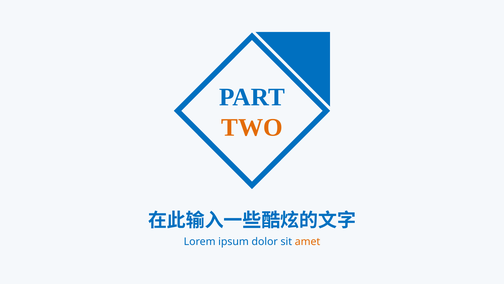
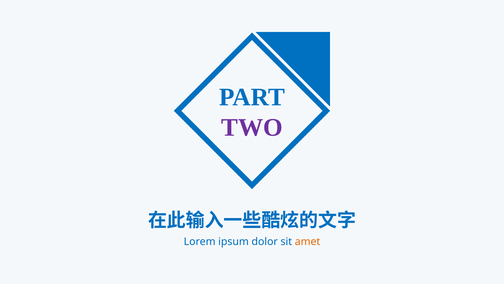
TWO colour: orange -> purple
